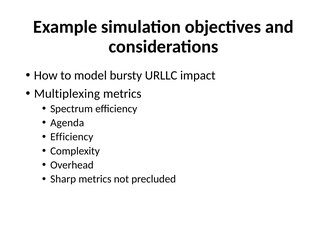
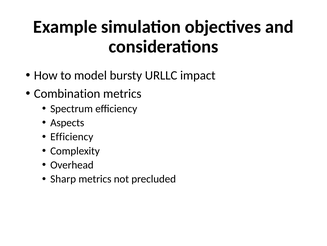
Multiplexing: Multiplexing -> Combination
Agenda: Agenda -> Aspects
